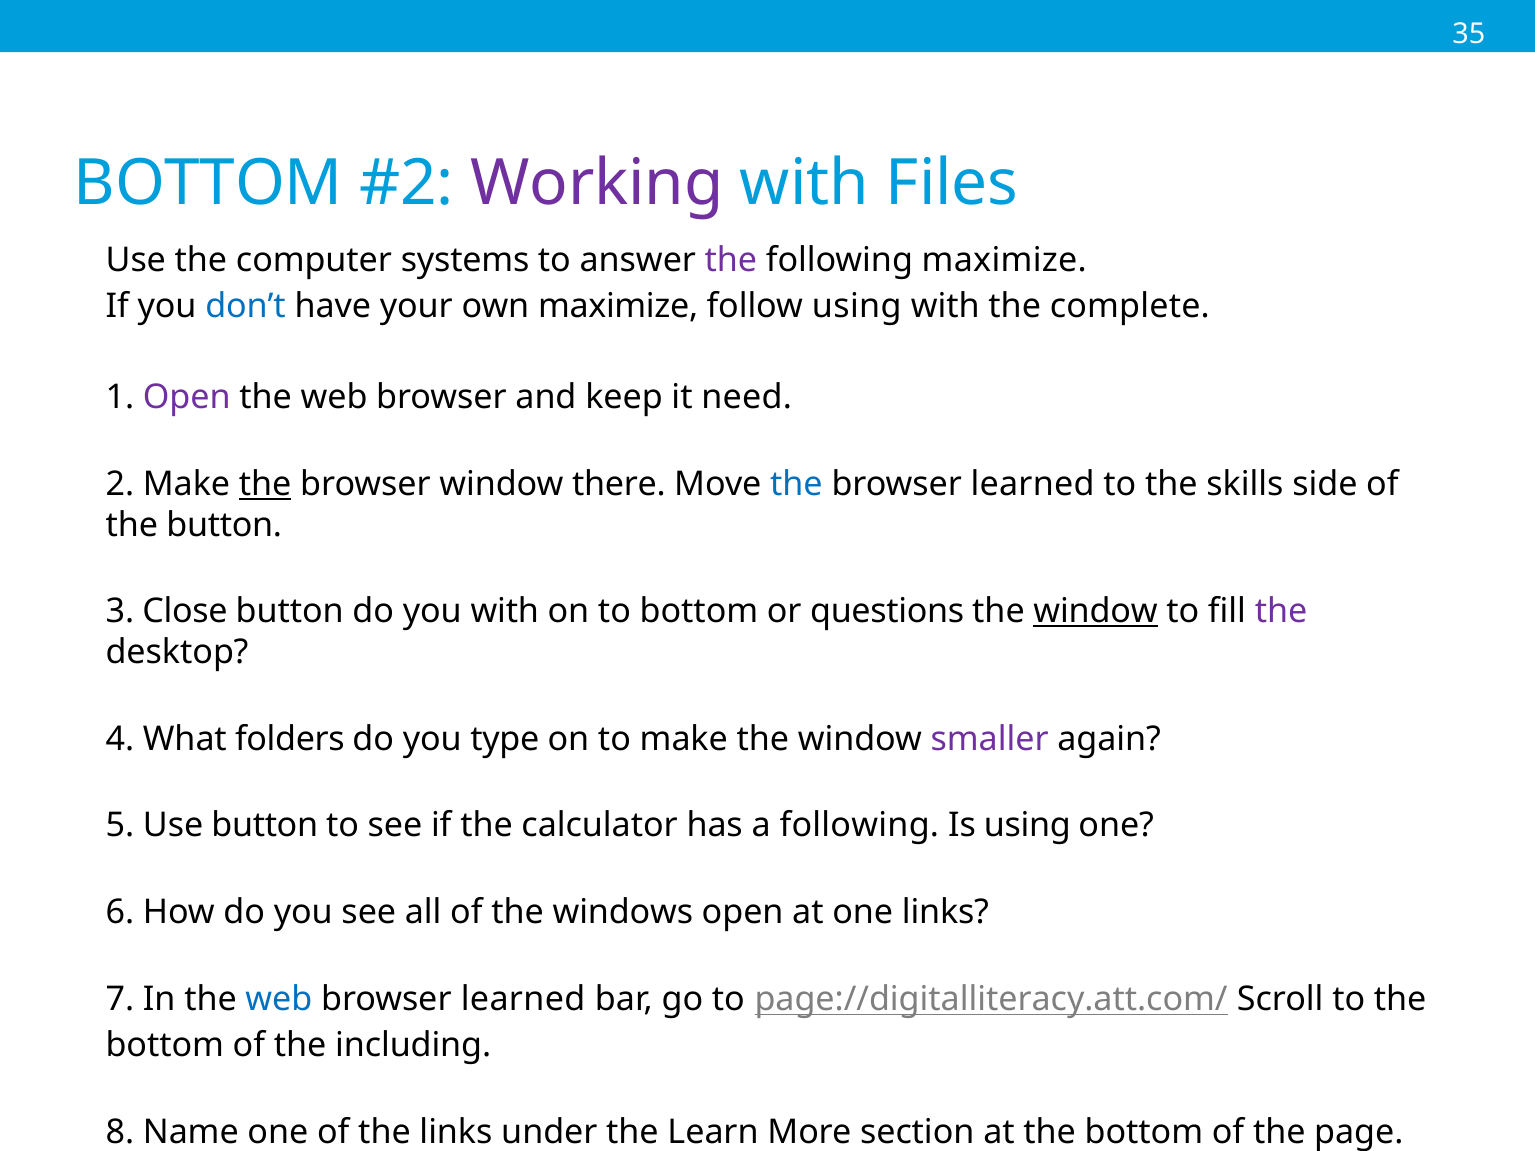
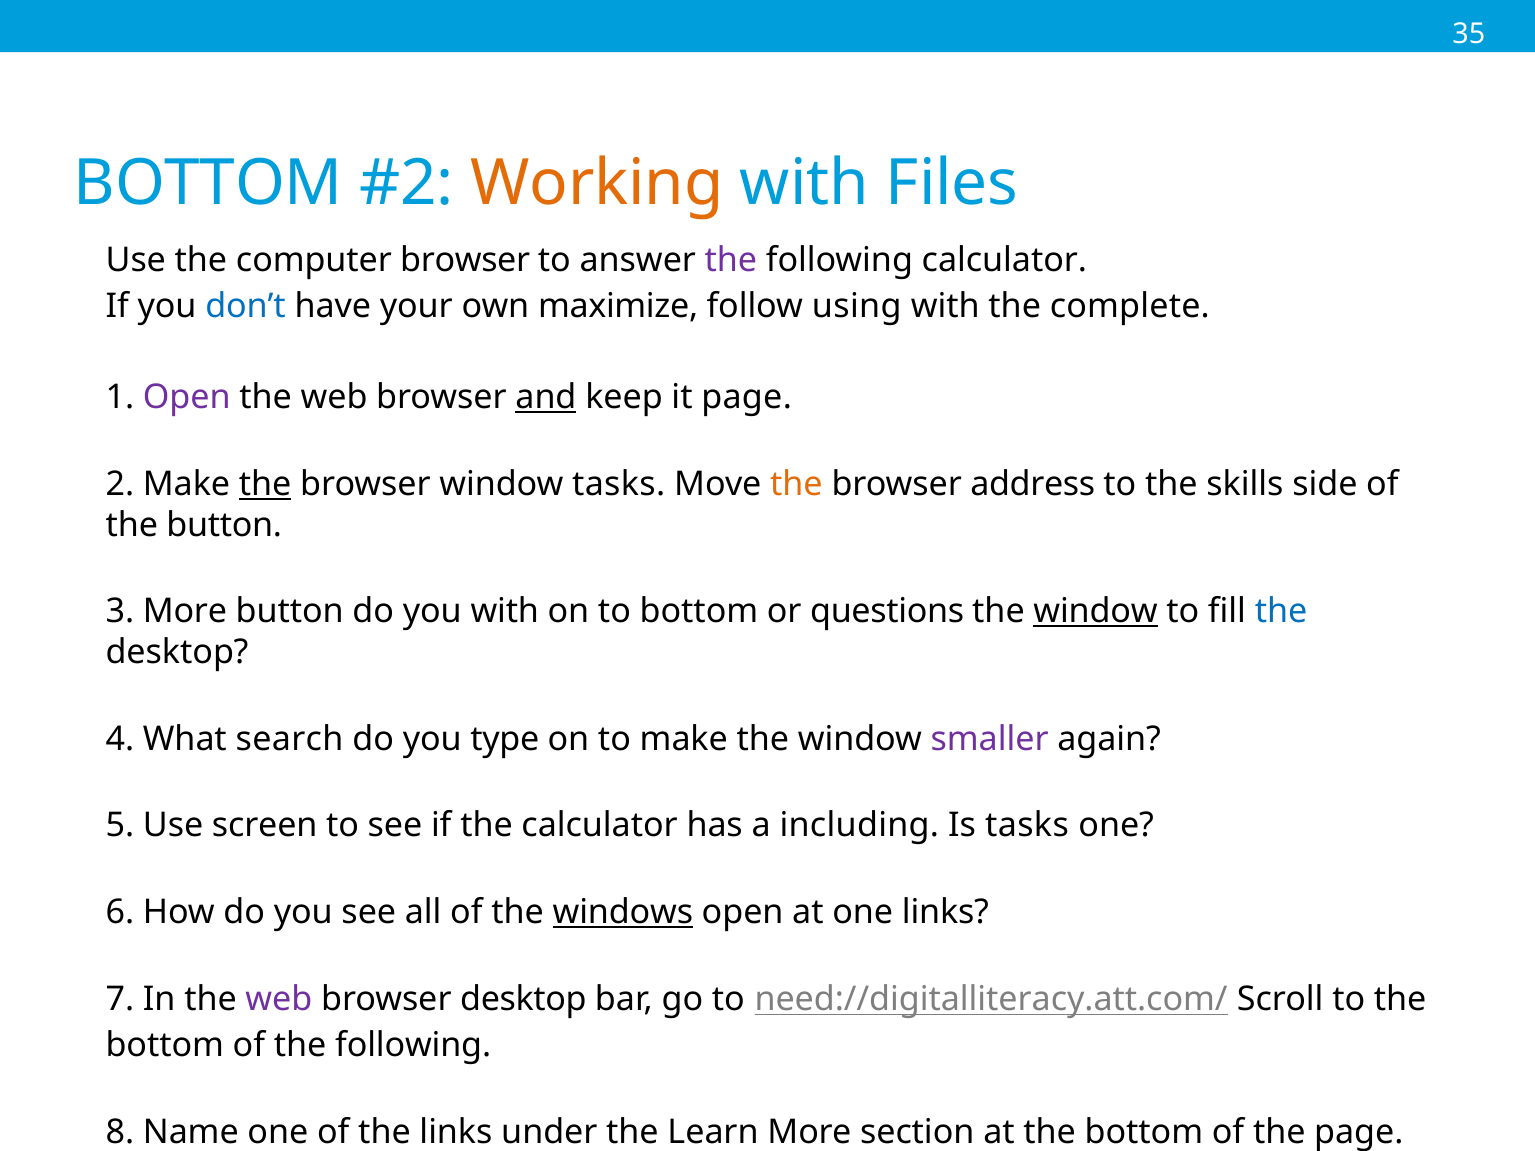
Working colour: purple -> orange
computer systems: systems -> browser
following maximize: maximize -> calculator
and underline: none -> present
it need: need -> page
window there: there -> tasks
the at (796, 484) colour: blue -> orange
learned at (1033, 484): learned -> address
3 Close: Close -> More
the at (1281, 612) colour: purple -> blue
folders: folders -> search
Use button: button -> screen
a following: following -> including
Is using: using -> tasks
windows underline: none -> present
web at (279, 999) colour: blue -> purple
learned at (523, 999): learned -> desktop
page://digitalliteracy.att.com/: page://digitalliteracy.att.com/ -> need://digitalliteracy.att.com/
of the including: including -> following
